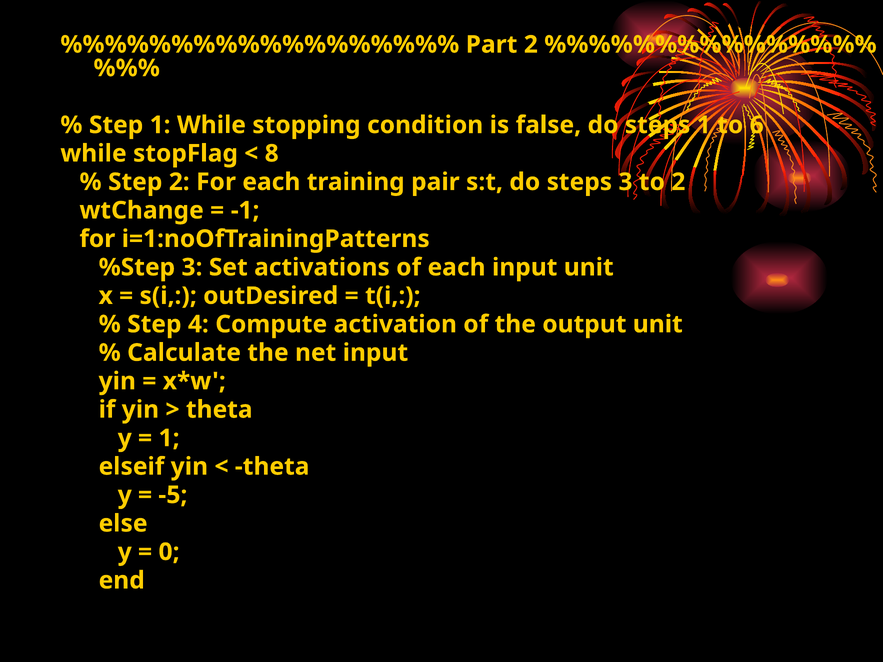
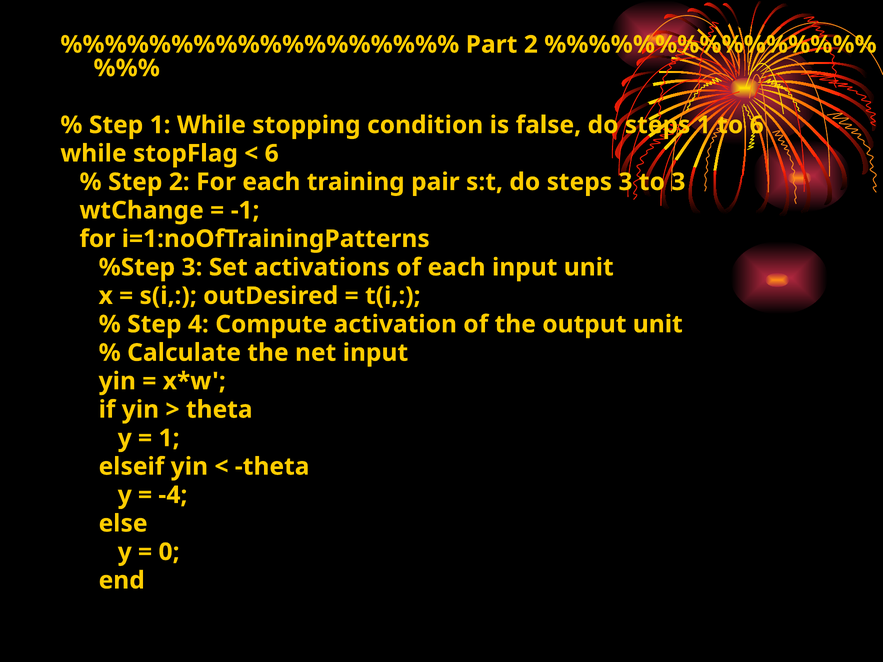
8 at (272, 154): 8 -> 6
to 2: 2 -> 3
-5: -5 -> -4
